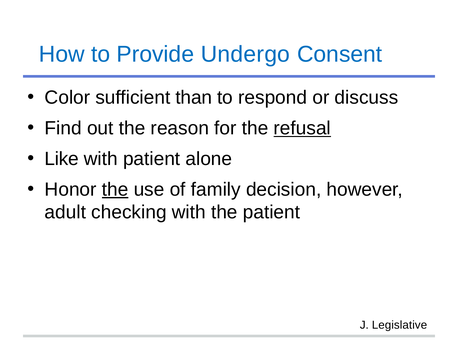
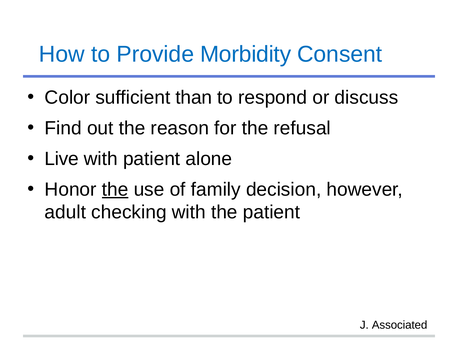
Undergo: Undergo -> Morbidity
refusal underline: present -> none
Like: Like -> Live
Legislative: Legislative -> Associated
